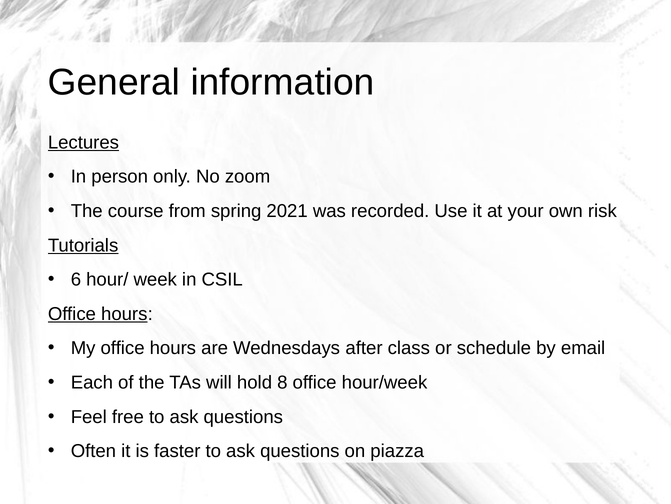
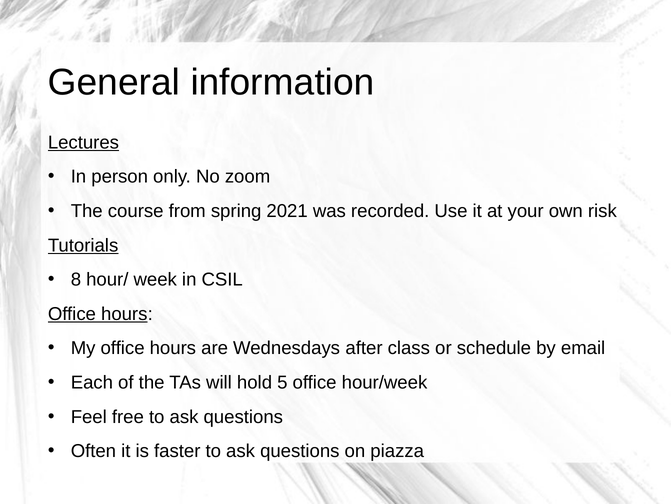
6: 6 -> 8
8: 8 -> 5
